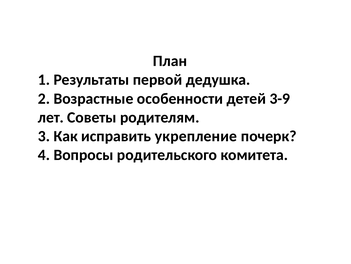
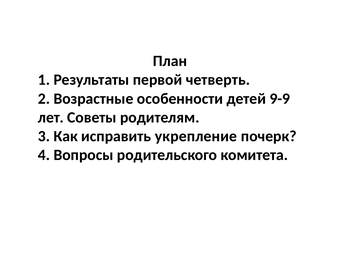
дедушка: дедушка -> четверть
3-9: 3-9 -> 9-9
